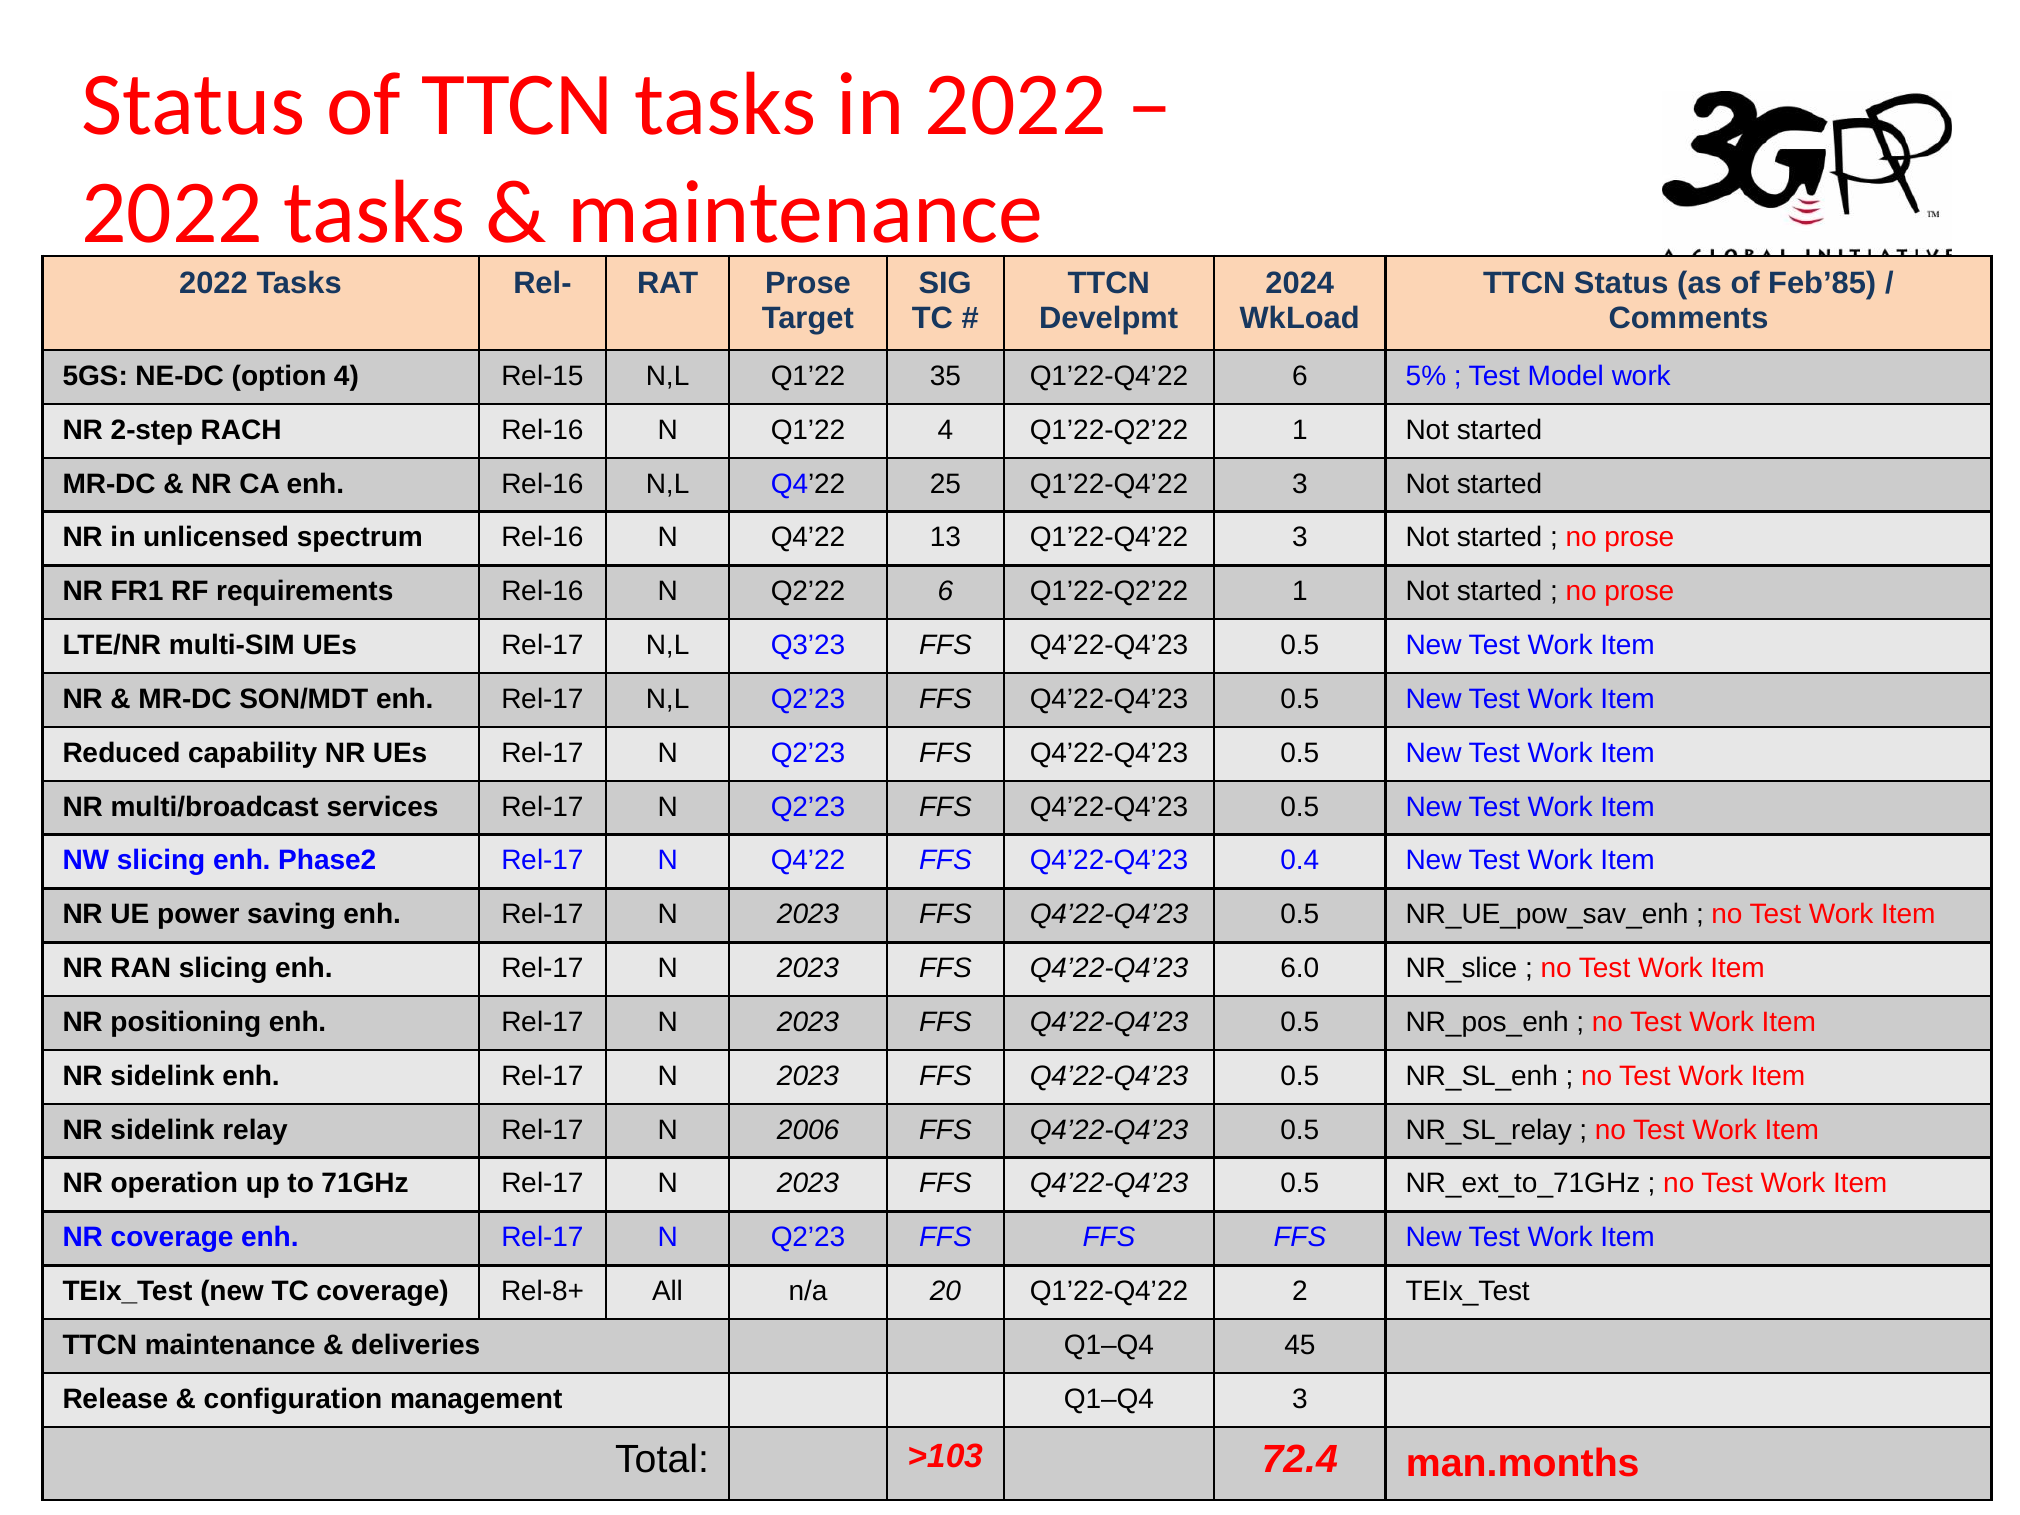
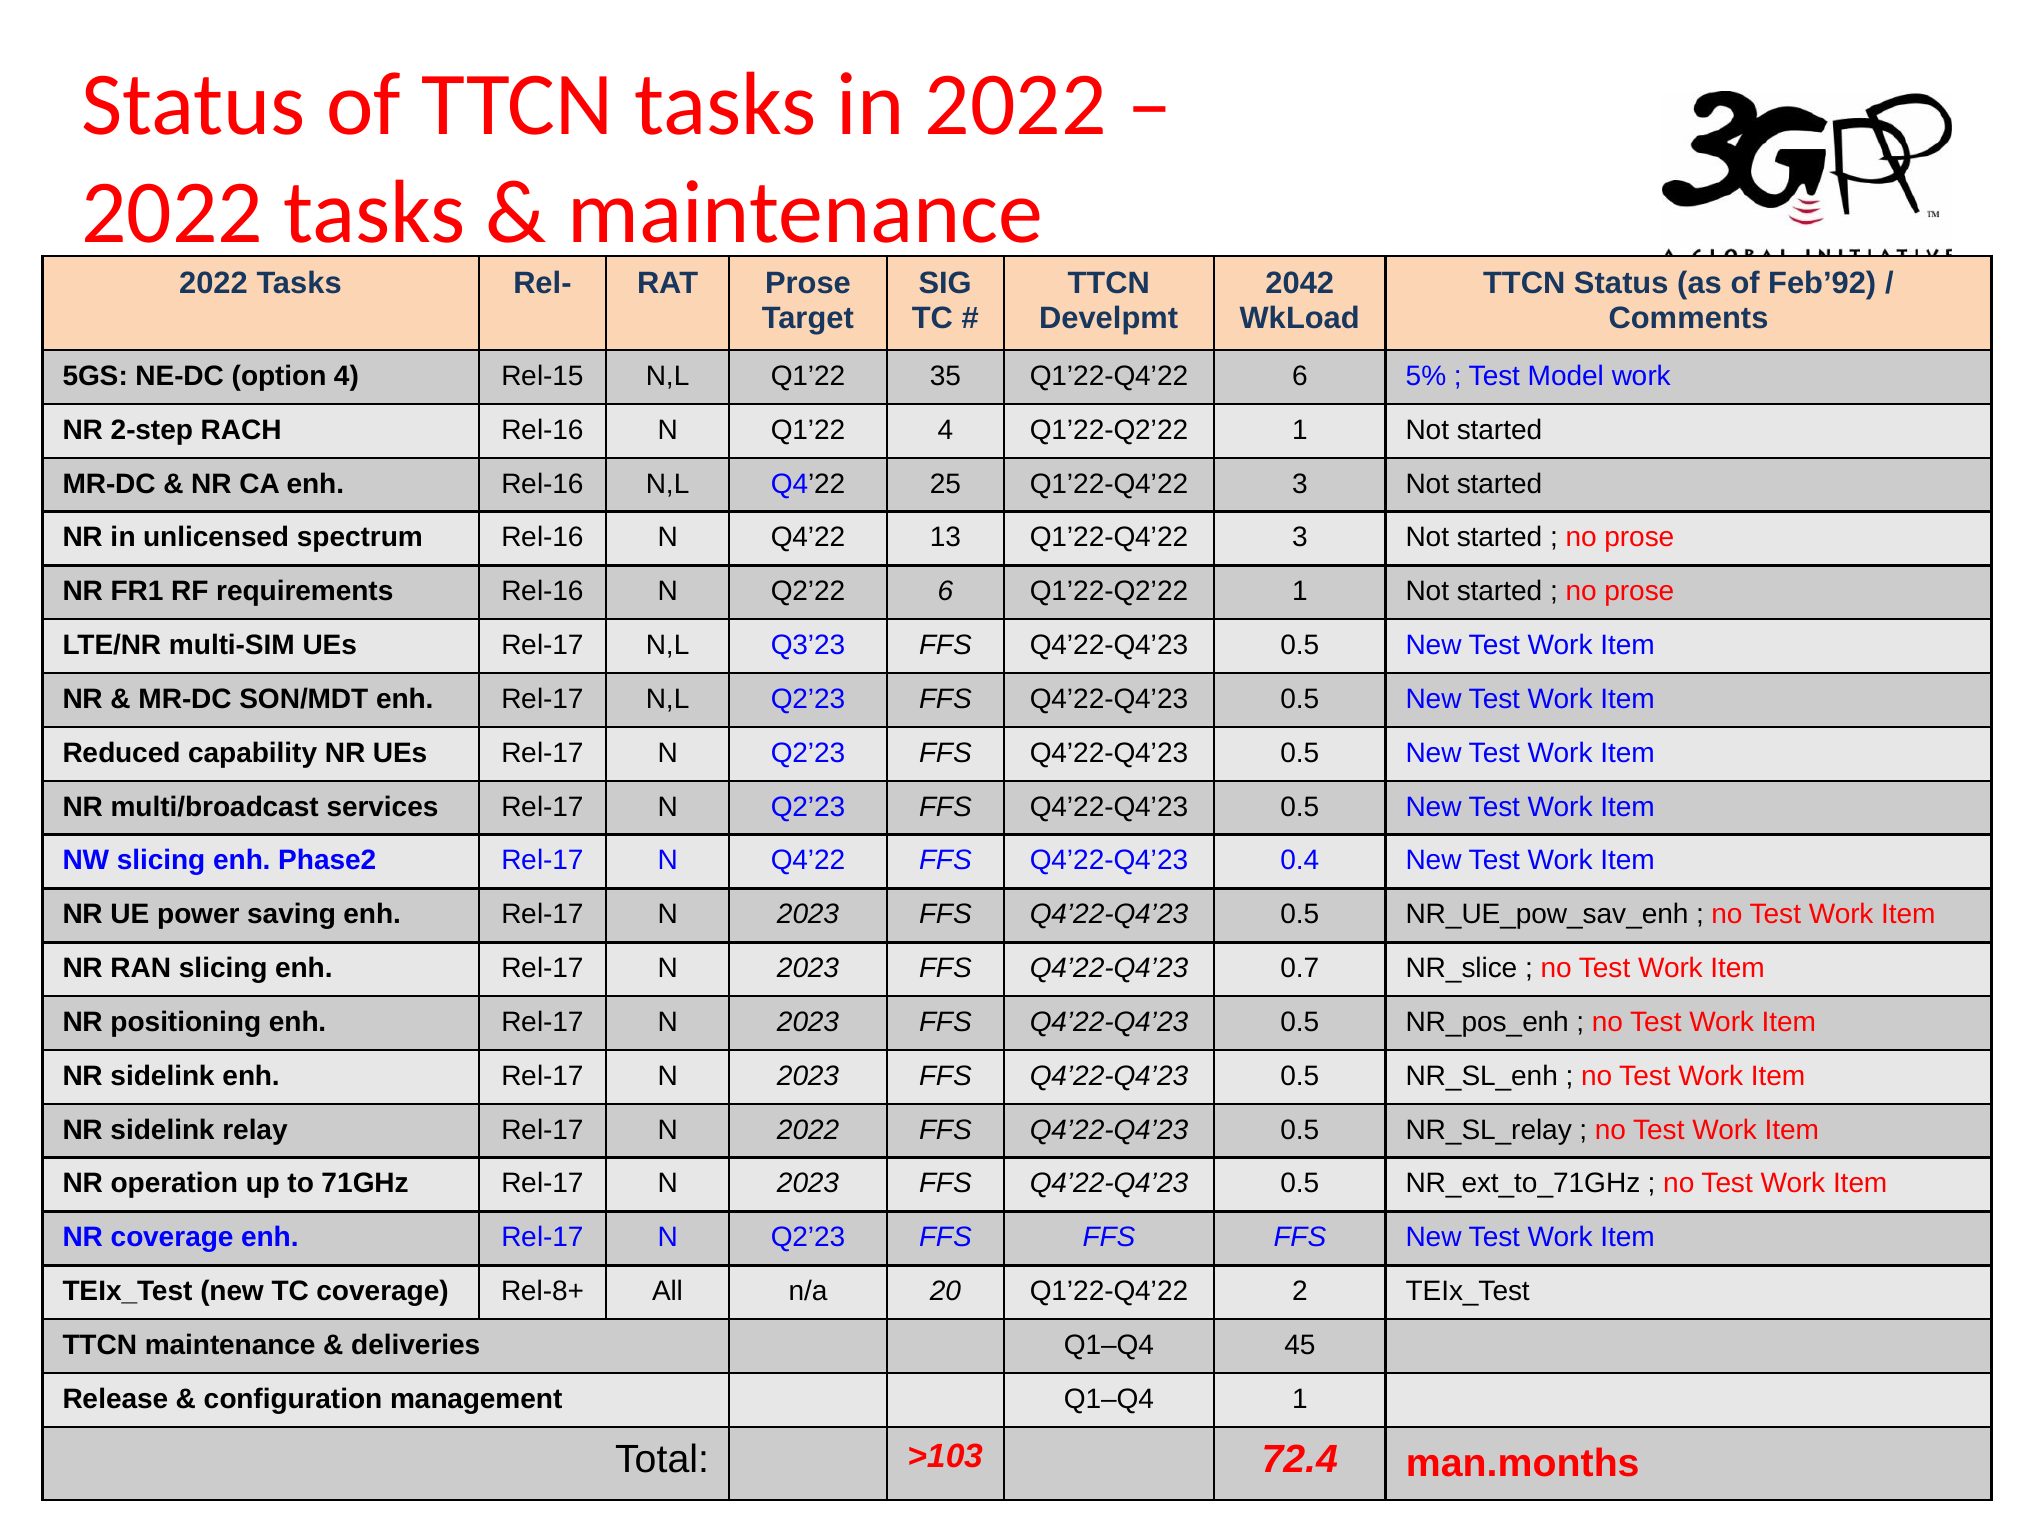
2024: 2024 -> 2042
Feb’85: Feb’85 -> Feb’92
6.0: 6.0 -> 0.7
N 2006: 2006 -> 2022
Q1–Q4 3: 3 -> 1
